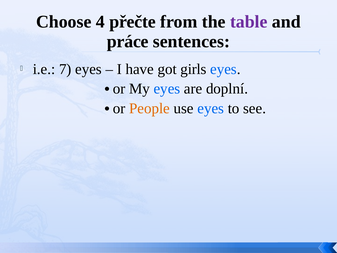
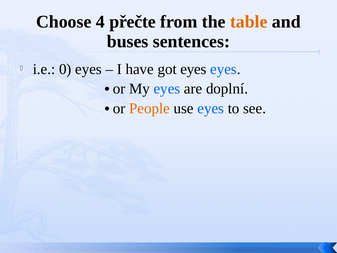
table colour: purple -> orange
práce: práce -> buses
7: 7 -> 0
got girls: girls -> eyes
